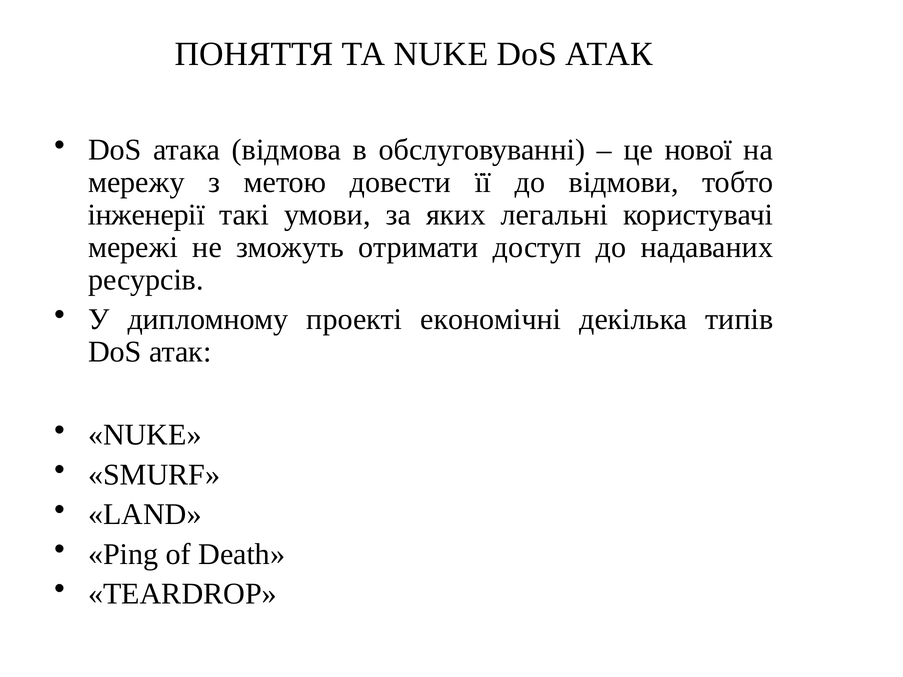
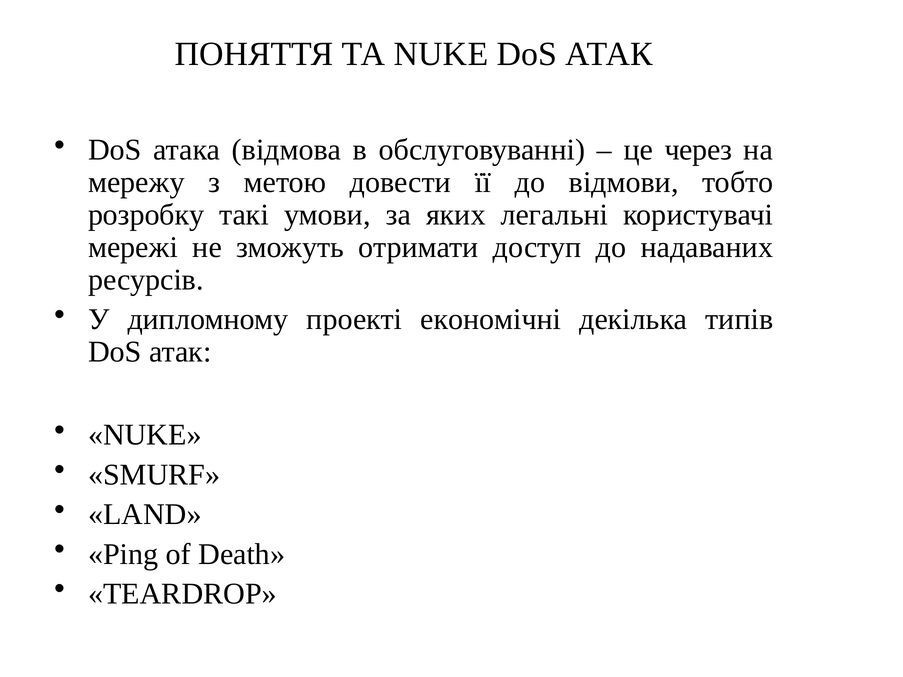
нової: нової -> через
інженерії: інженерії -> розробку
